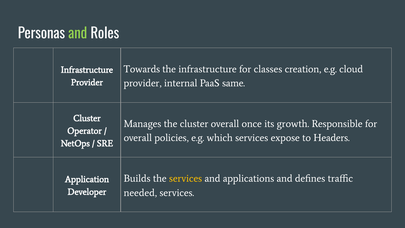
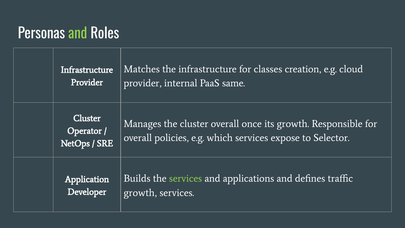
Towards: Towards -> Matches
Headers: Headers -> Selector
services at (186, 178) colour: yellow -> light green
needed at (140, 193): needed -> growth
